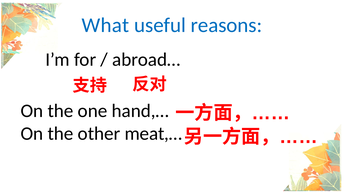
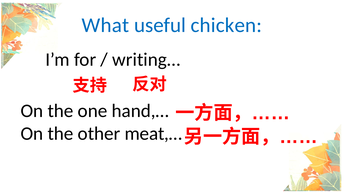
reasons: reasons -> chicken
abroad…: abroad… -> writing…
